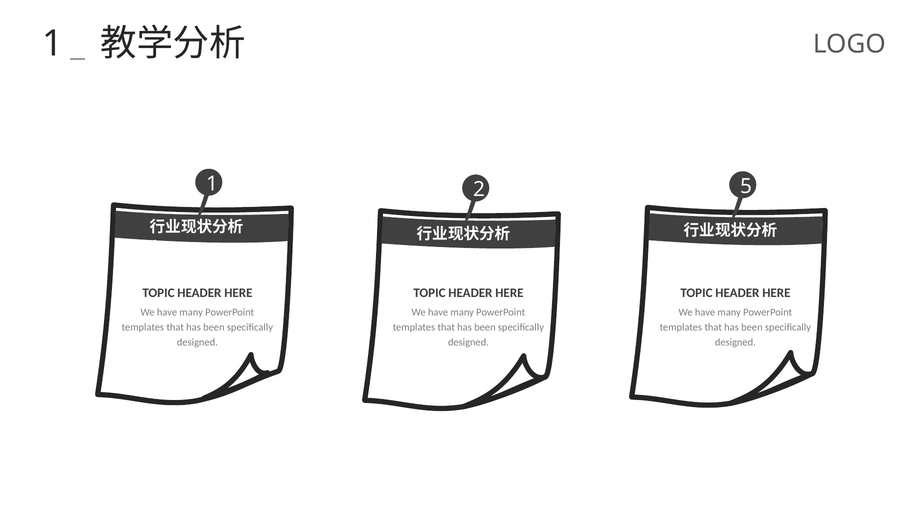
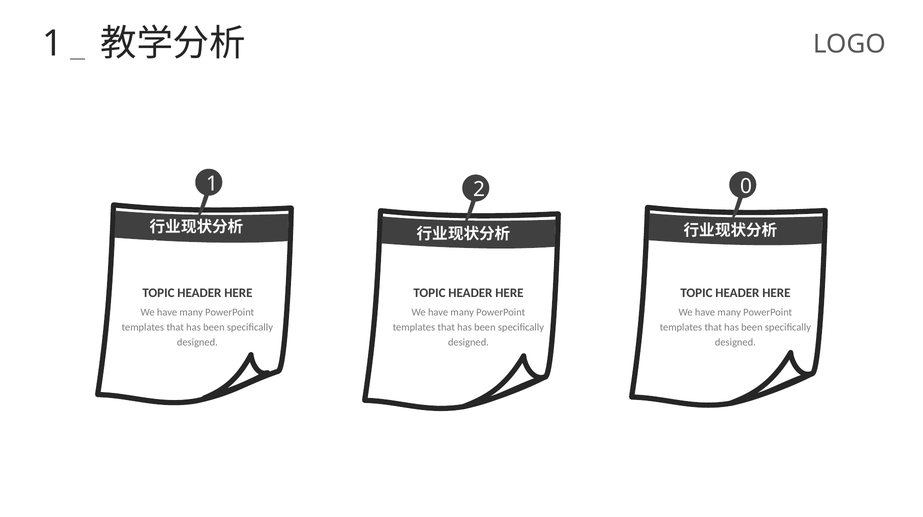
5: 5 -> 0
